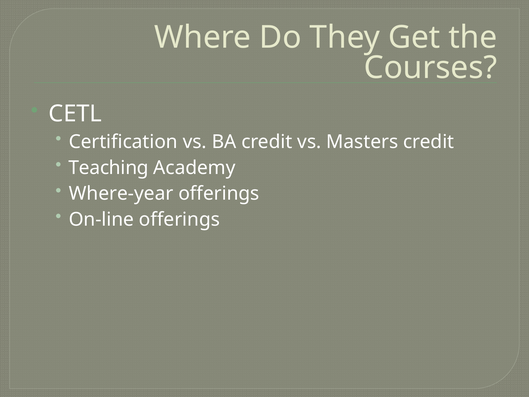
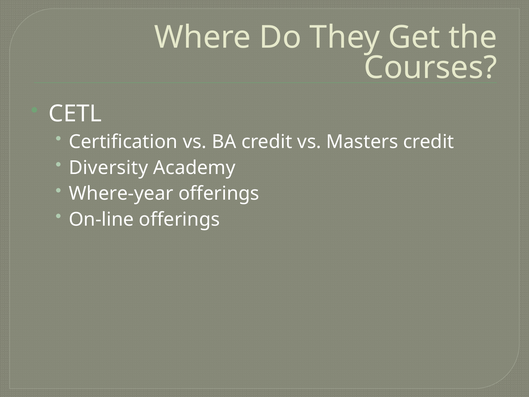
Teaching: Teaching -> Diversity
